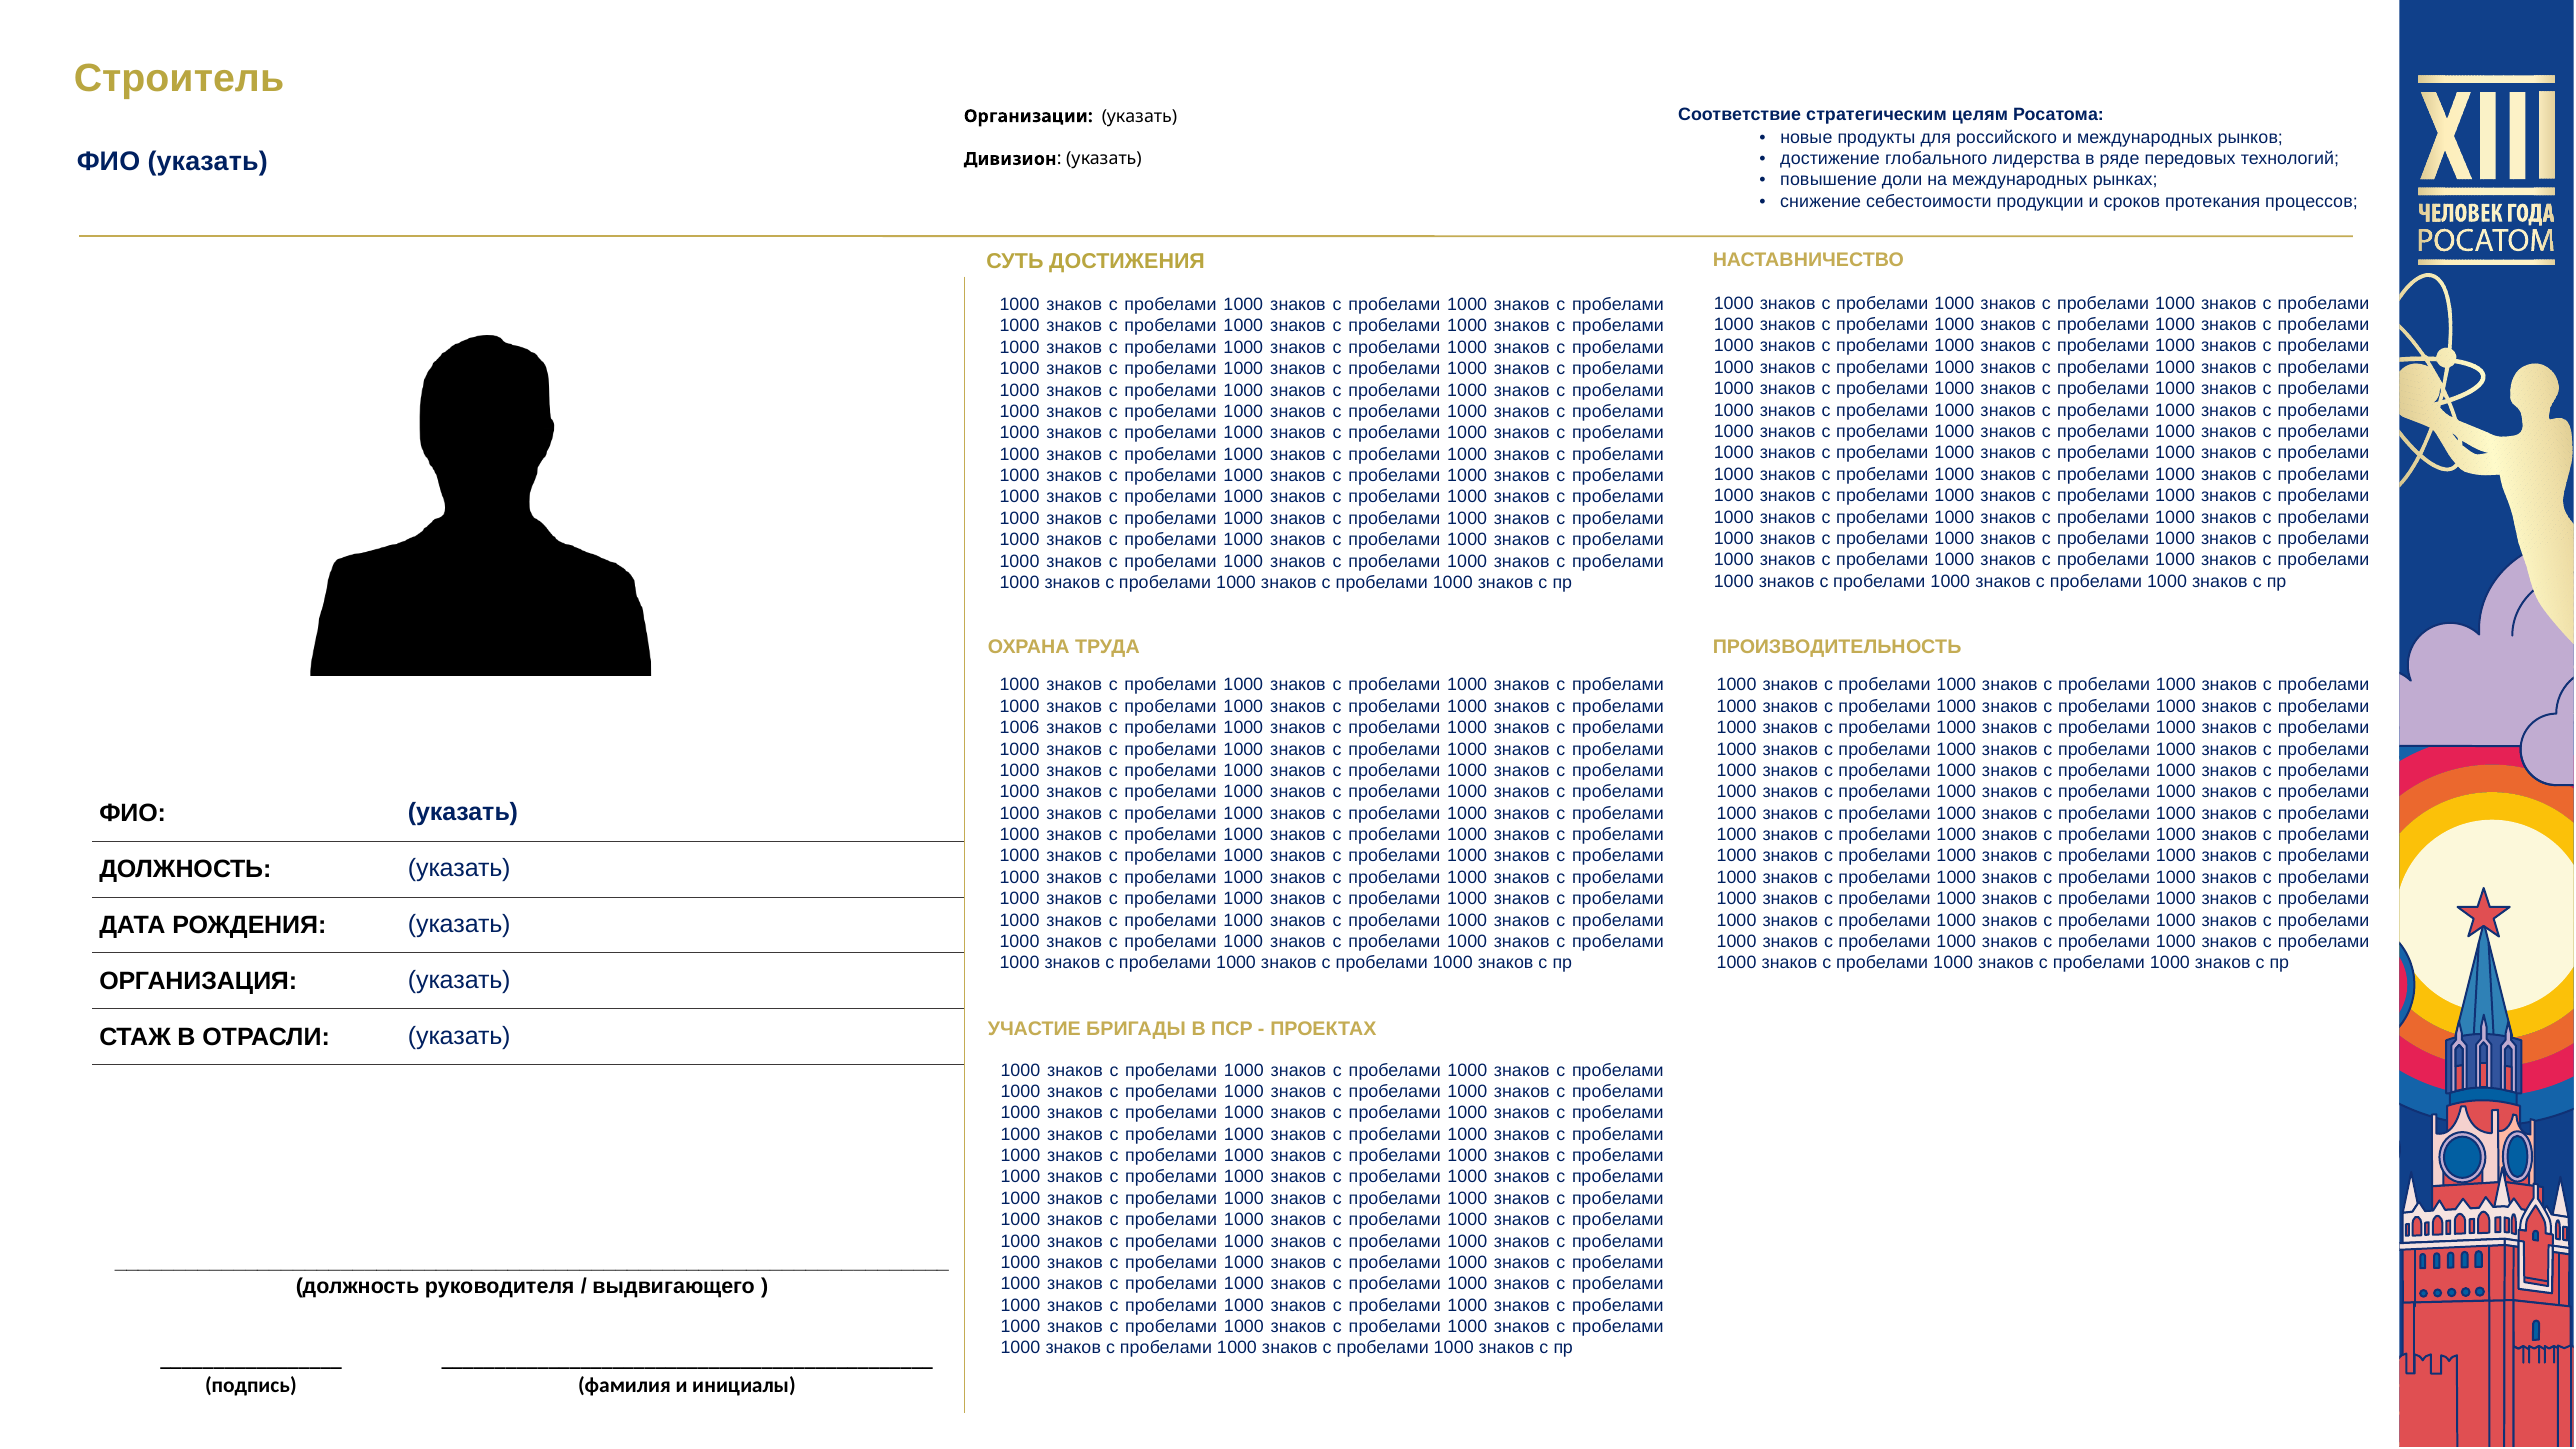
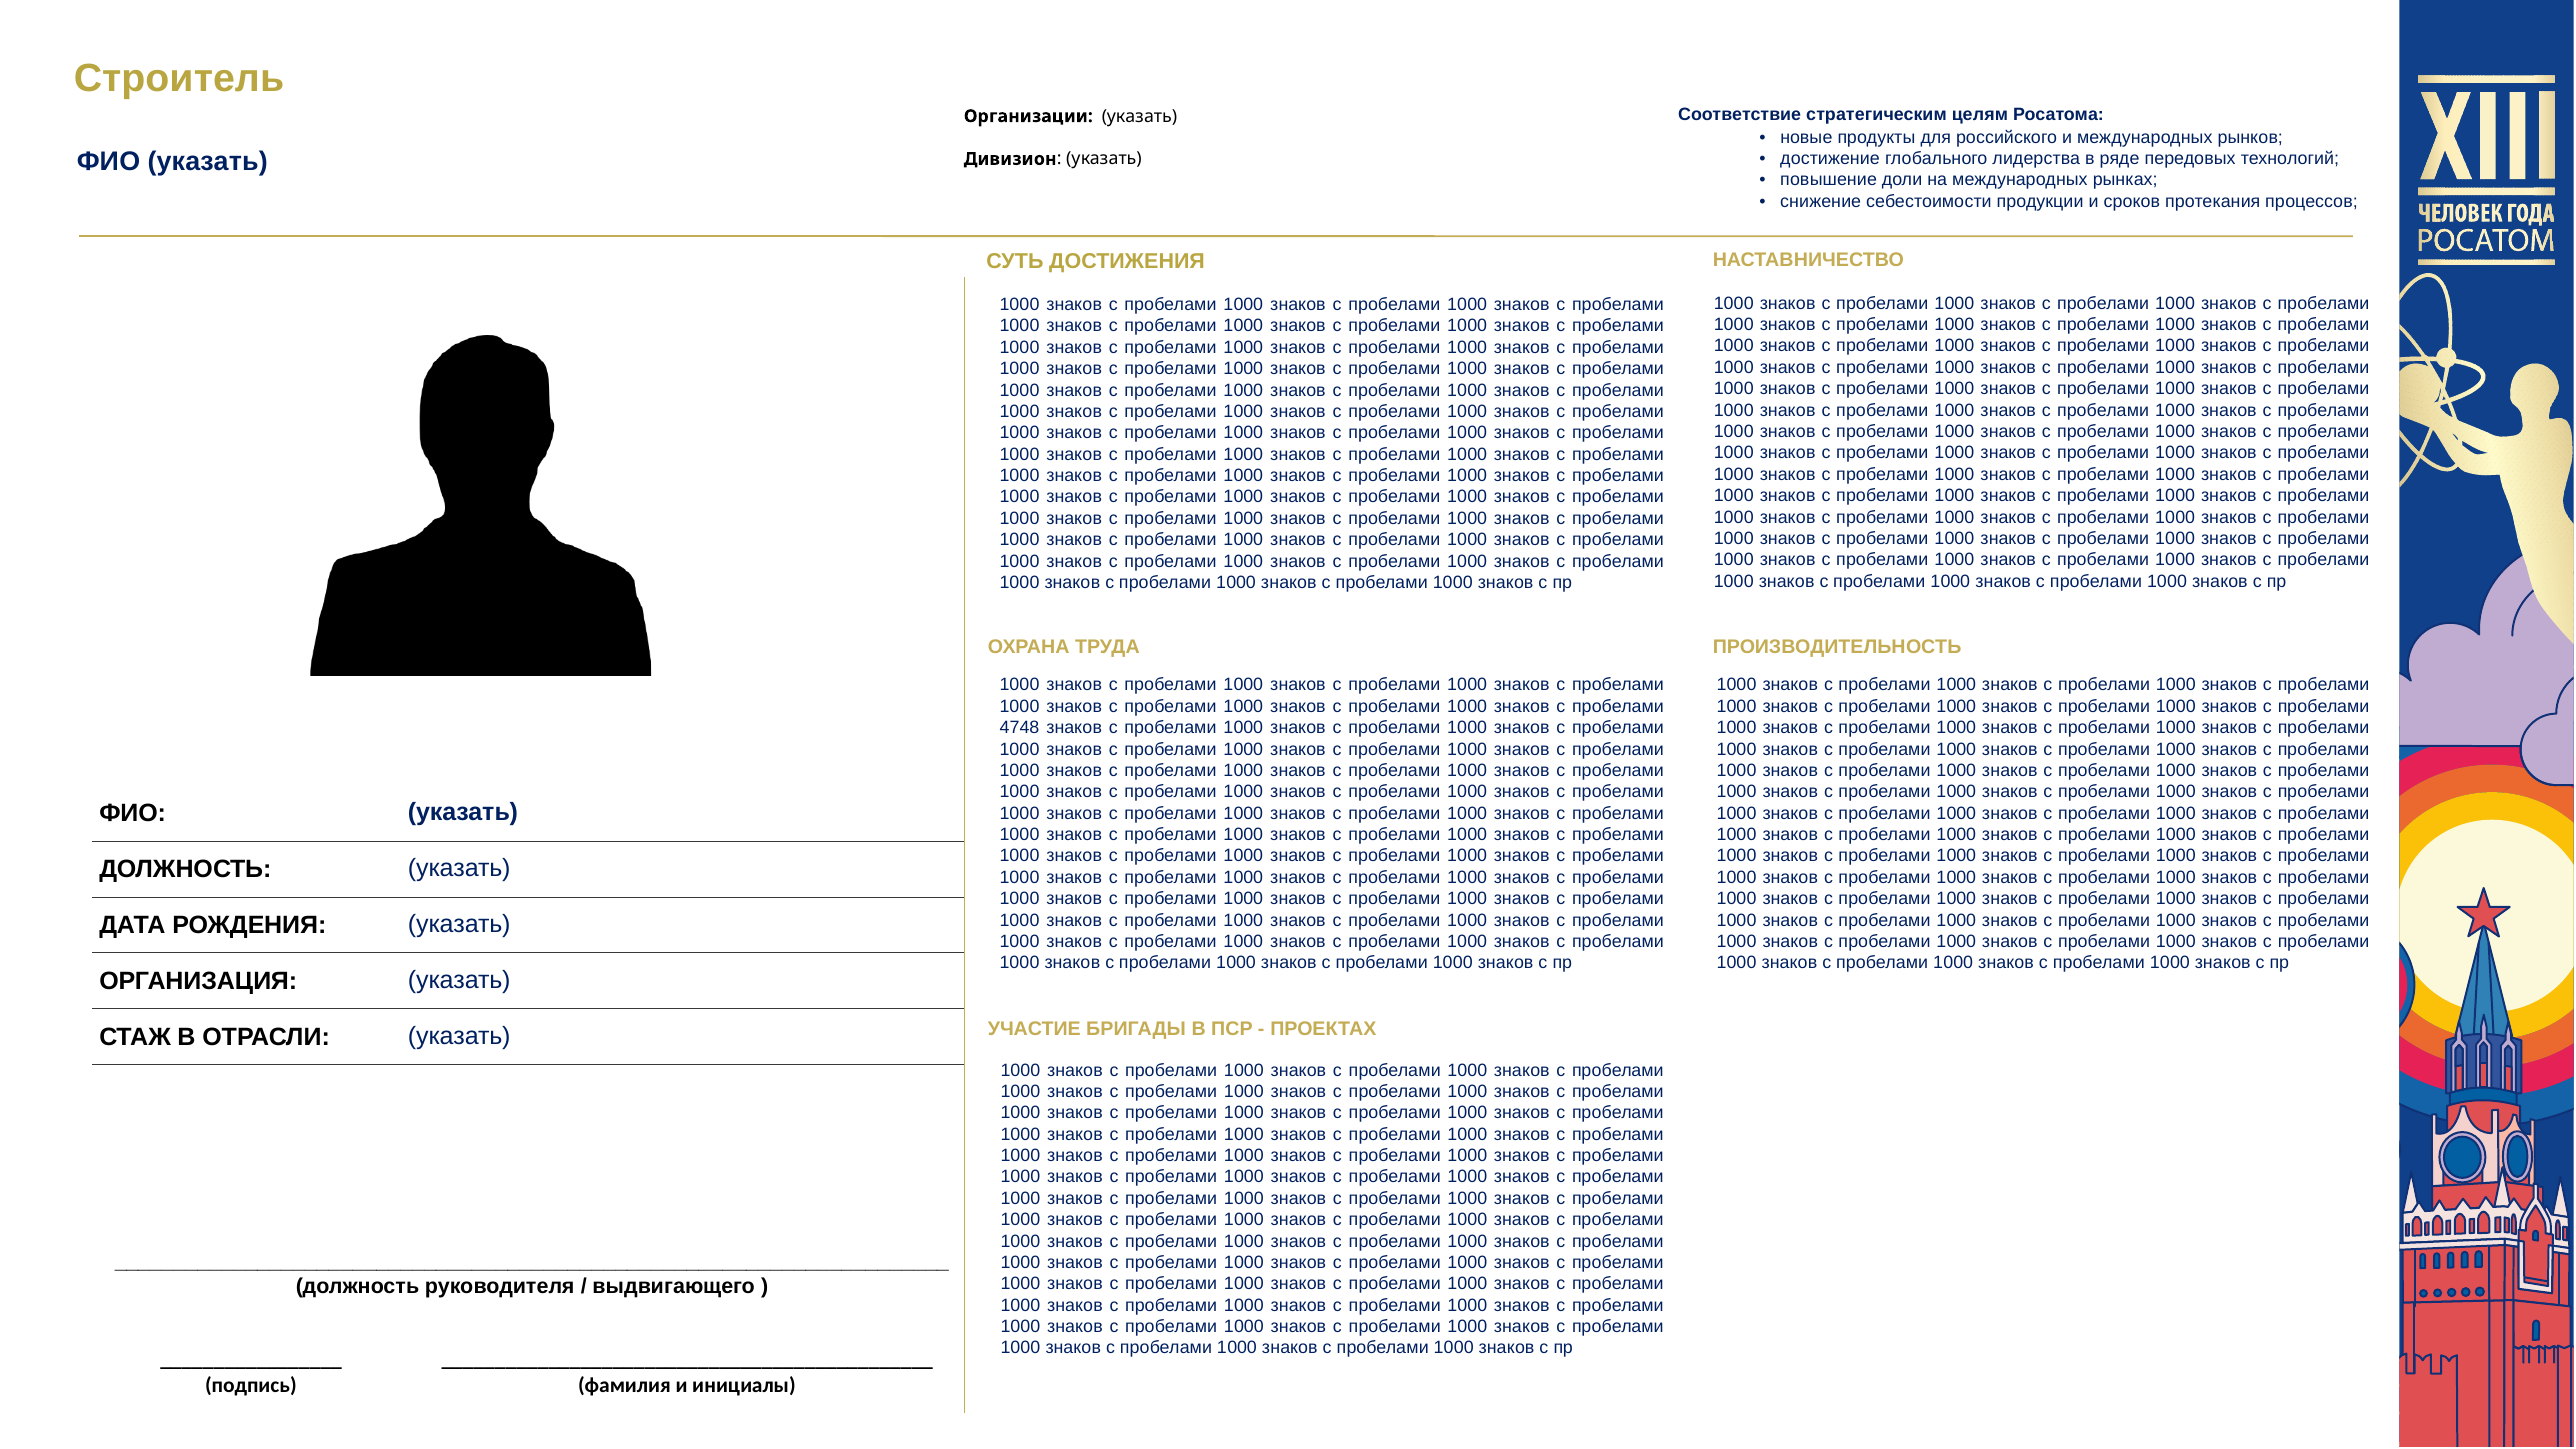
1006: 1006 -> 4748
